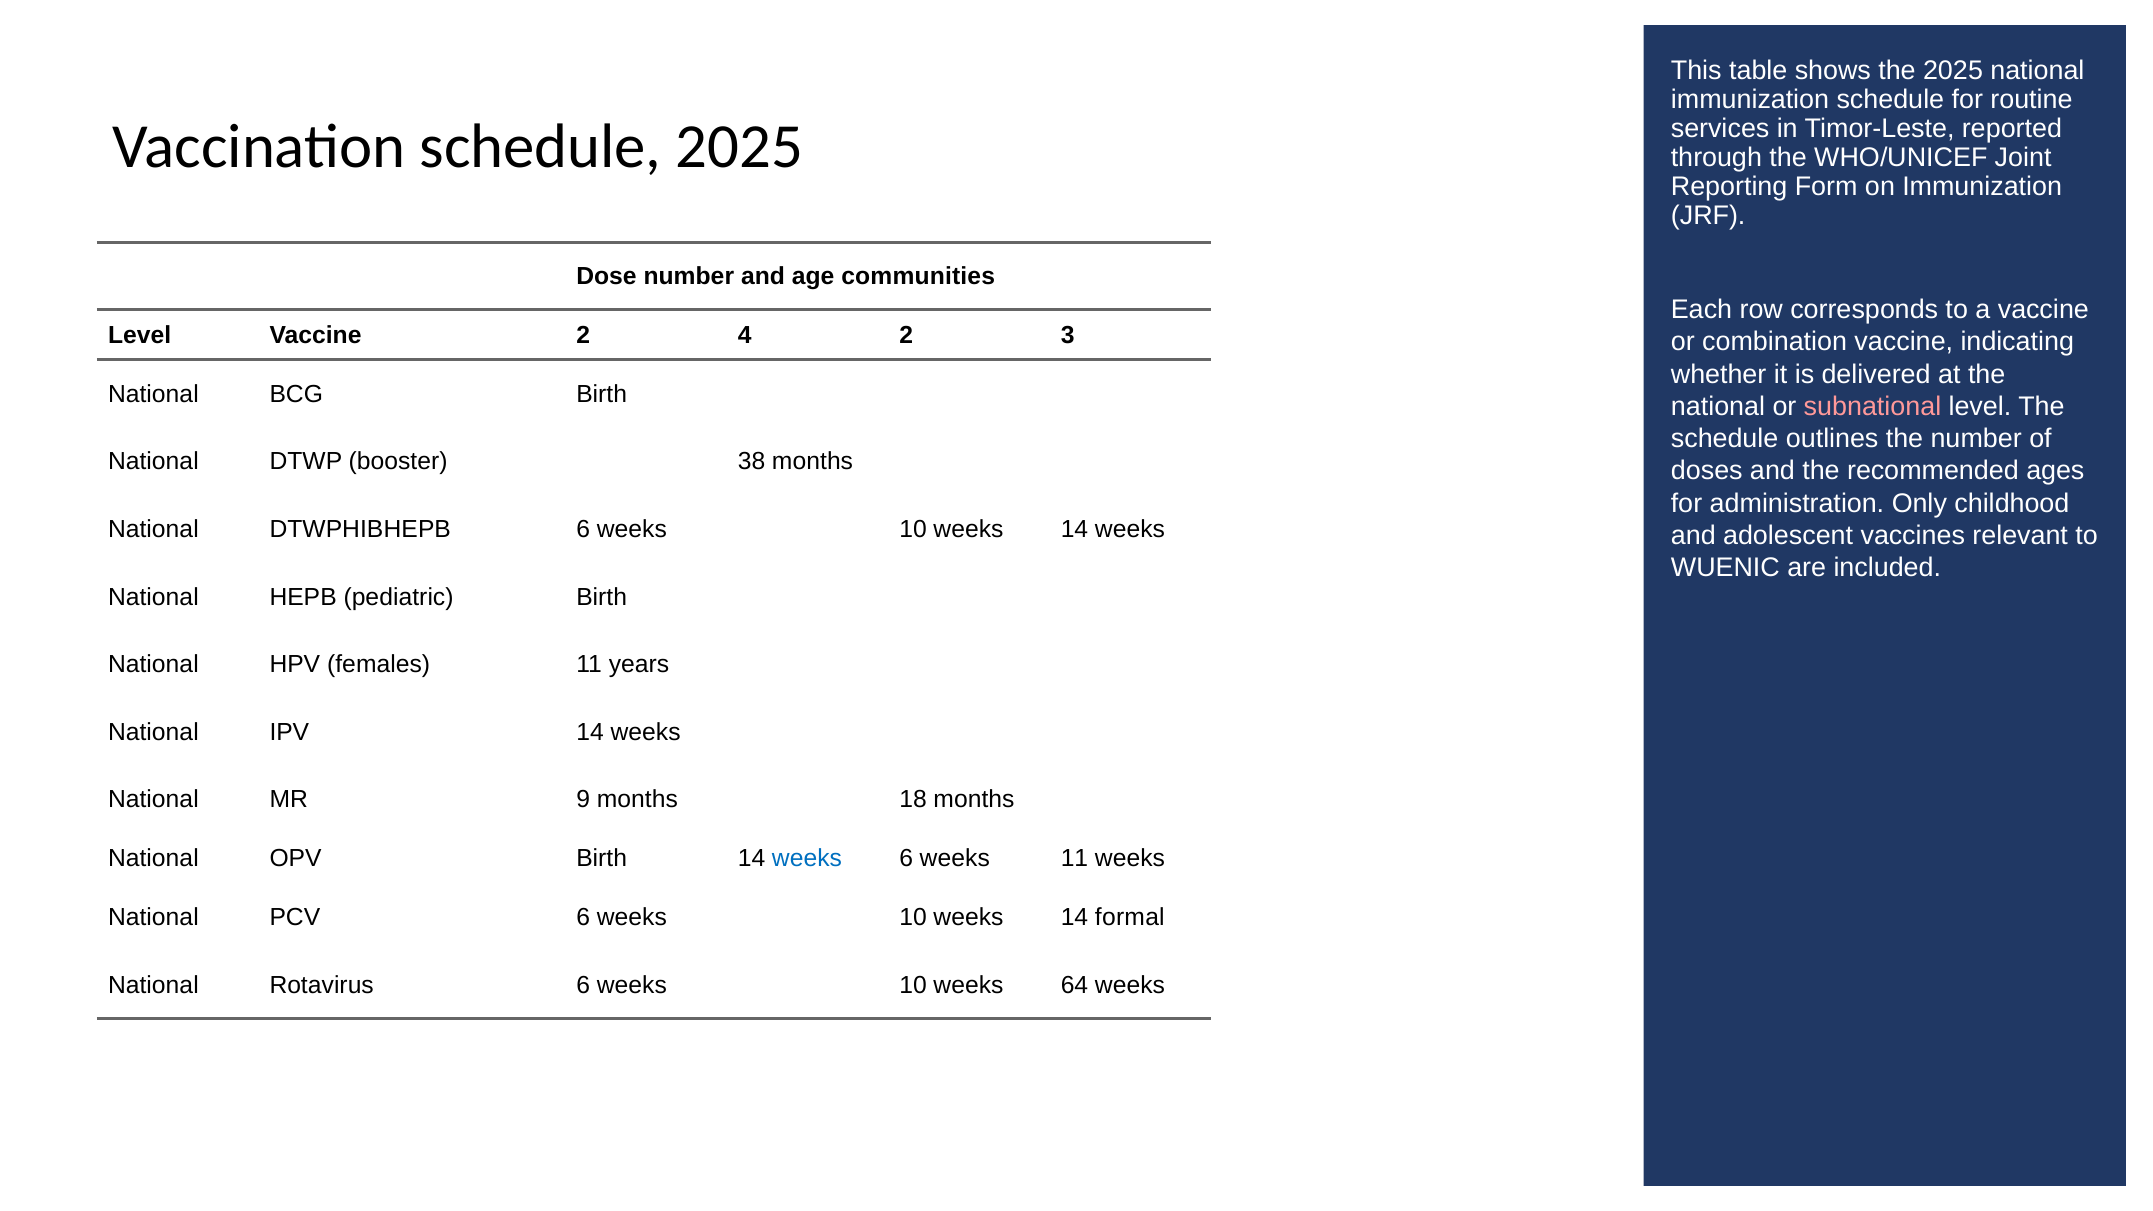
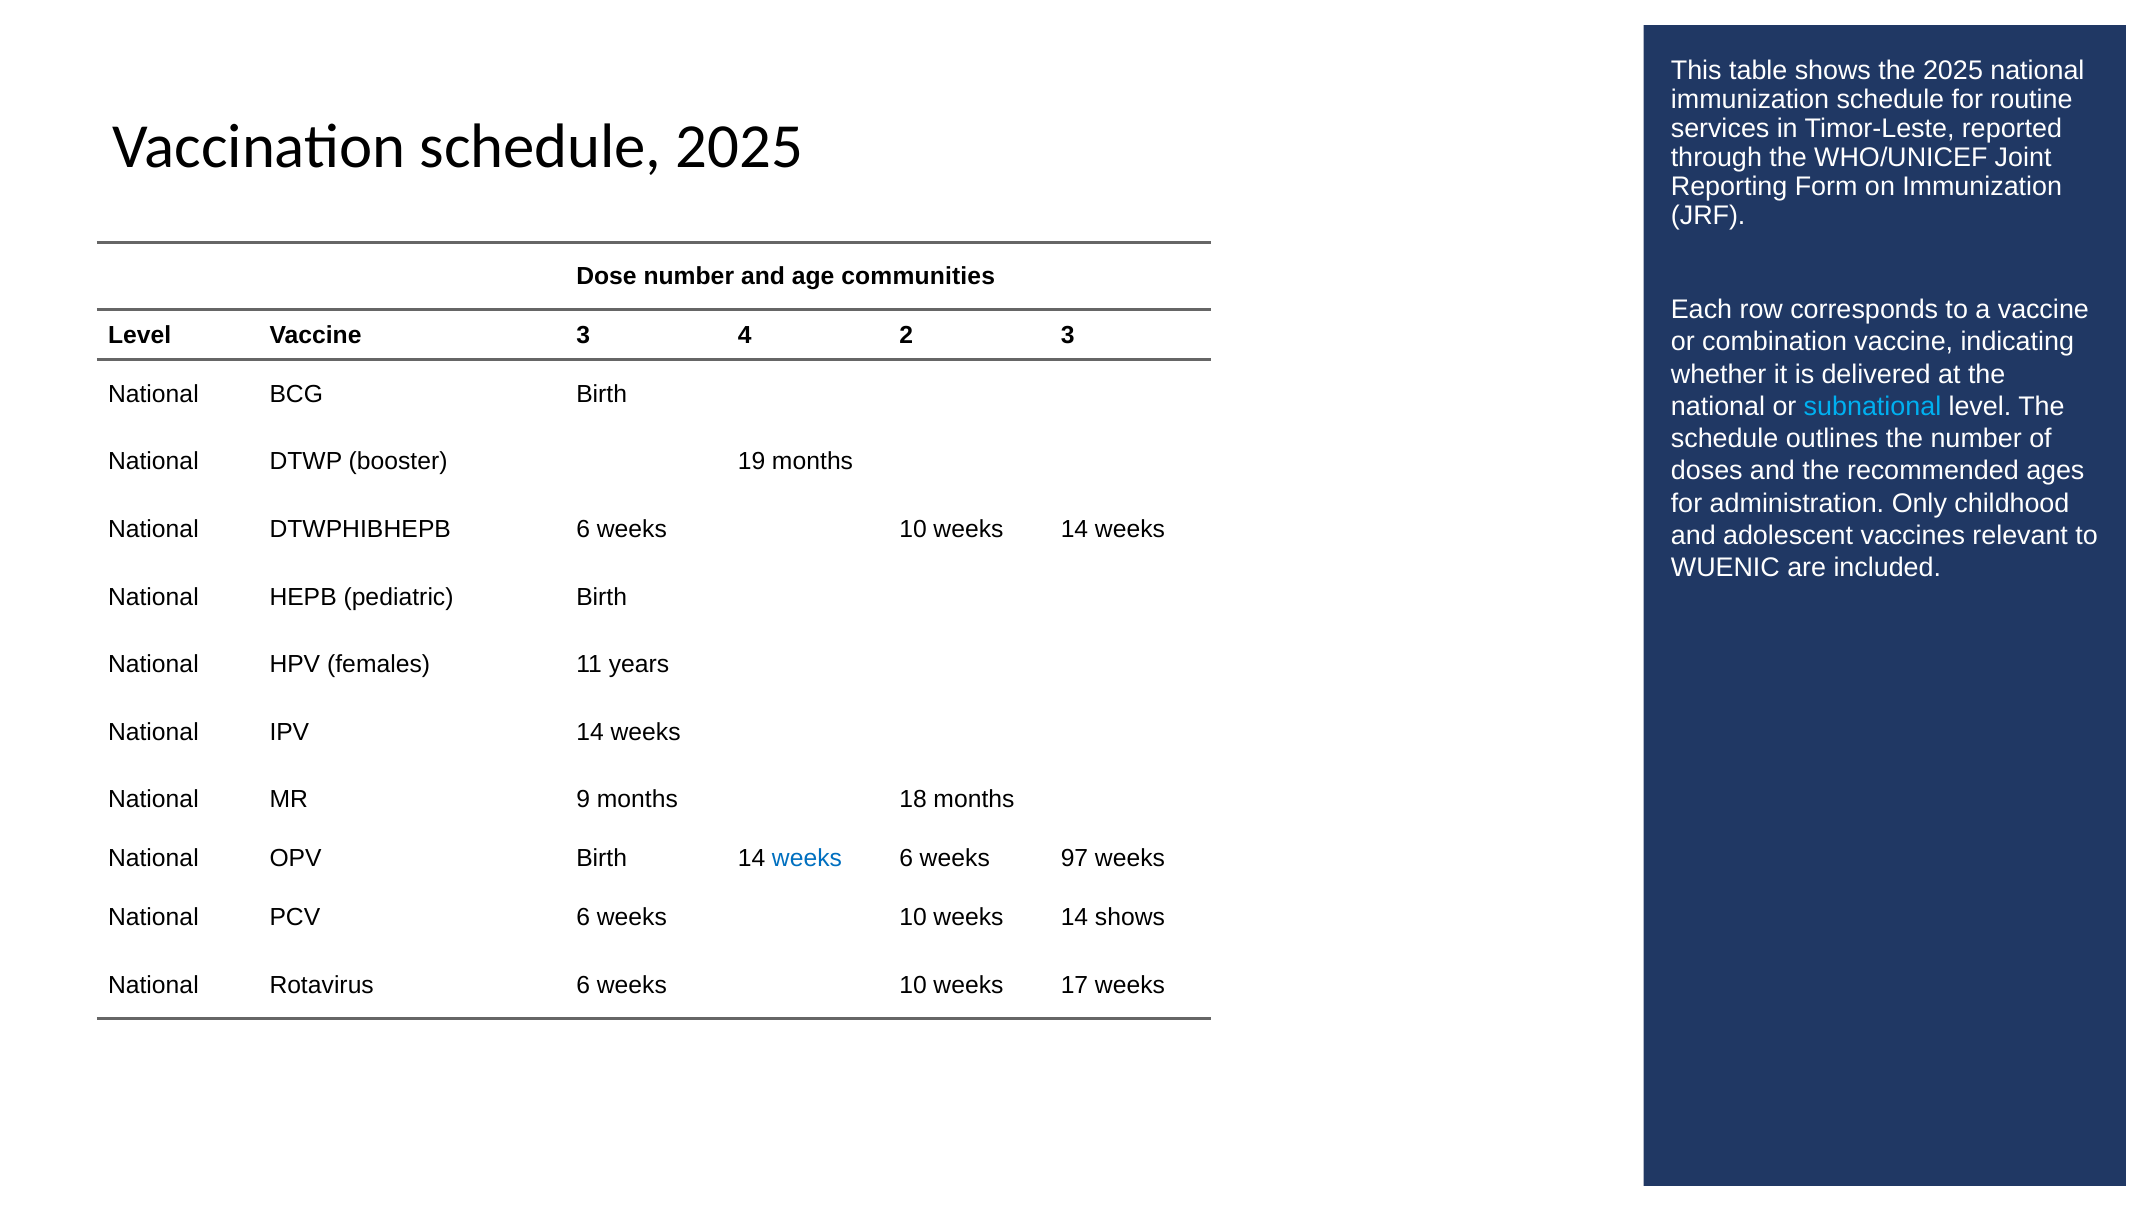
Vaccine 2: 2 -> 3
subnational colour: pink -> light blue
38: 38 -> 19
weeks 11: 11 -> 97
14 formal: formal -> shows
64: 64 -> 17
